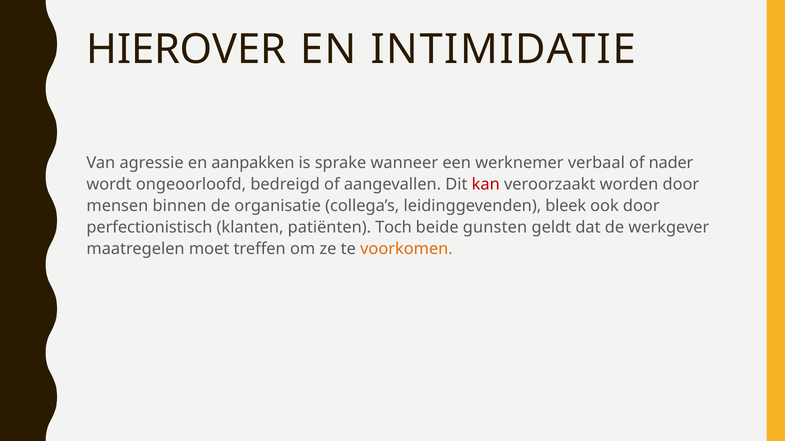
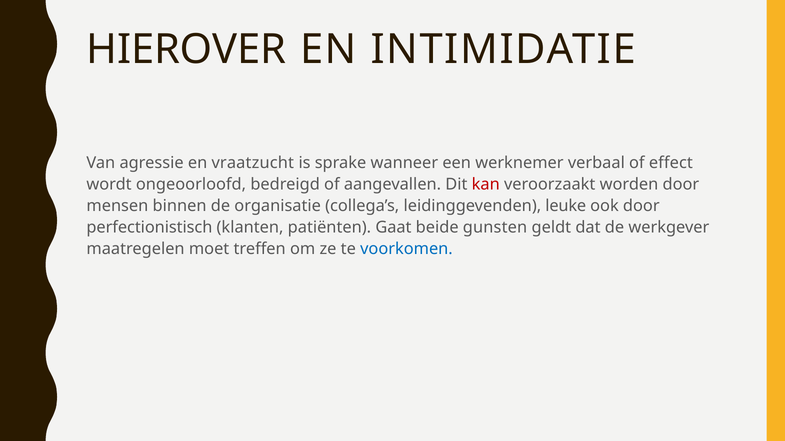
aanpakken: aanpakken -> vraatzucht
nader: nader -> effect
bleek: bleek -> leuke
Toch: Toch -> Gaat
voorkomen colour: orange -> blue
